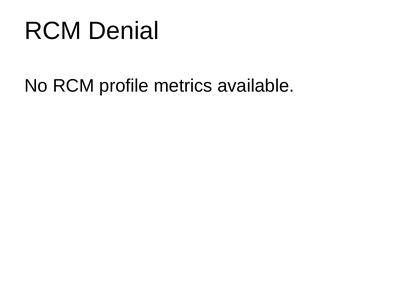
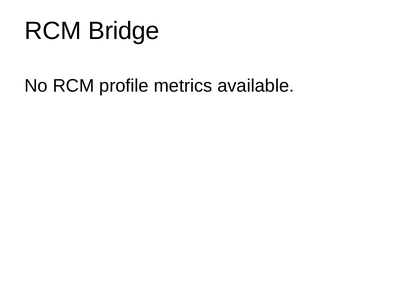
Denial: Denial -> Bridge
